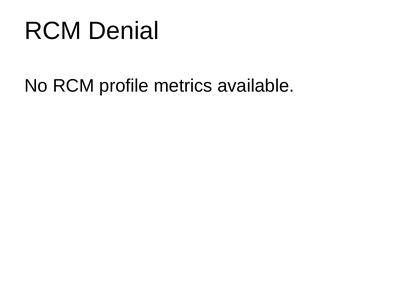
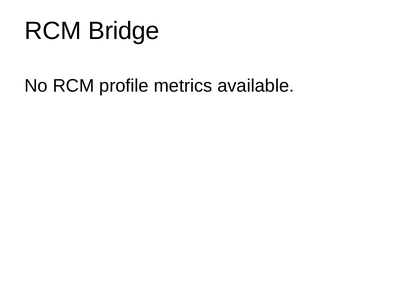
Denial: Denial -> Bridge
